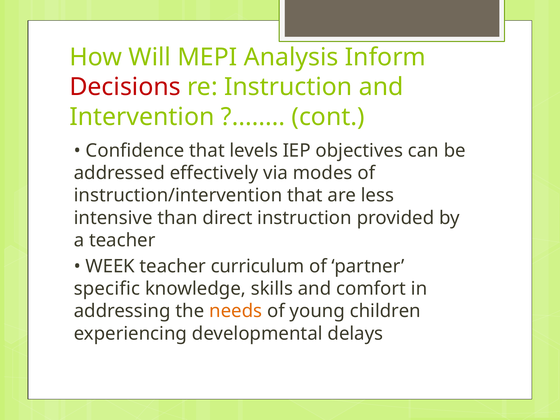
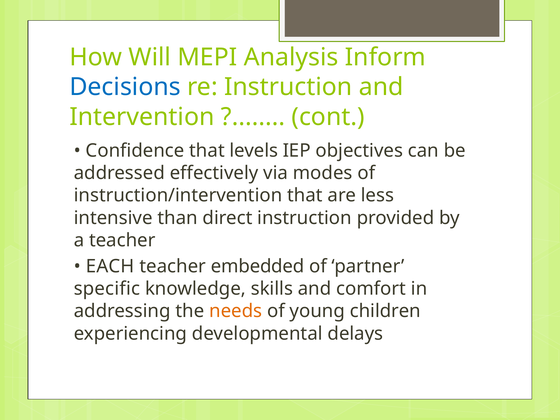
Decisions colour: red -> blue
WEEK: WEEK -> EACH
curriculum: curriculum -> embedded
